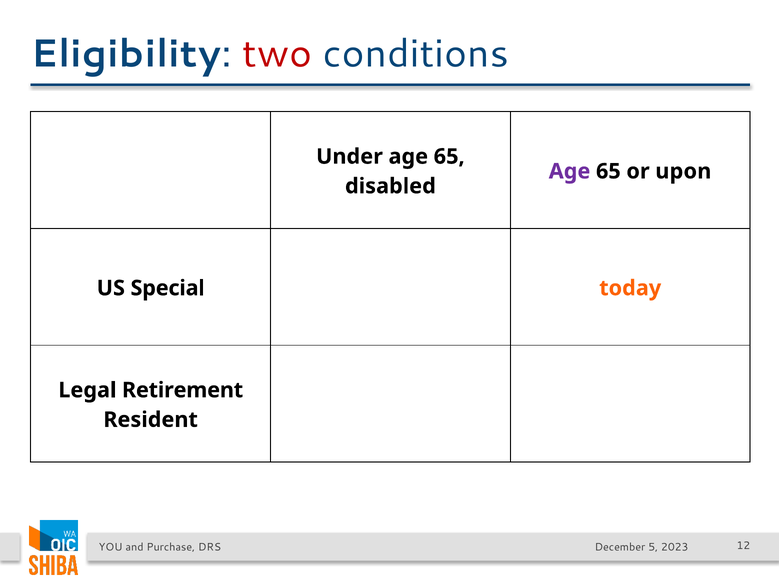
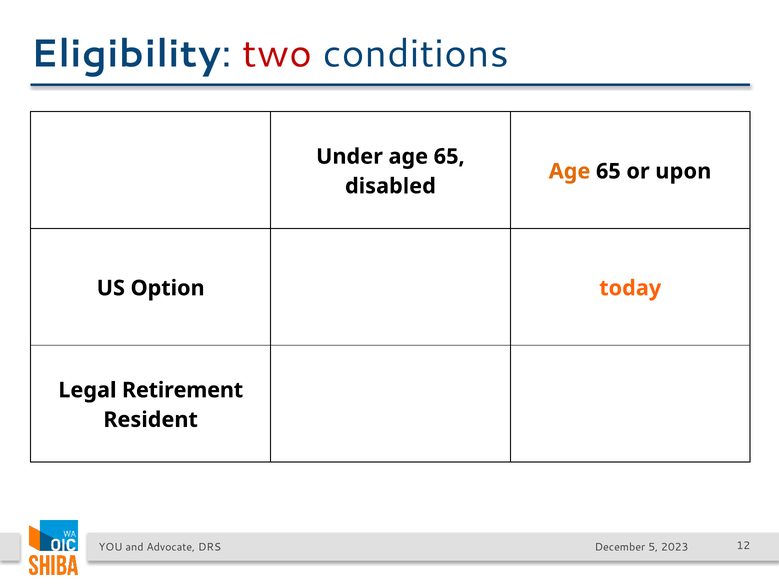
Age at (570, 171) colour: purple -> orange
Special: Special -> Option
Purchase: Purchase -> Advocate
